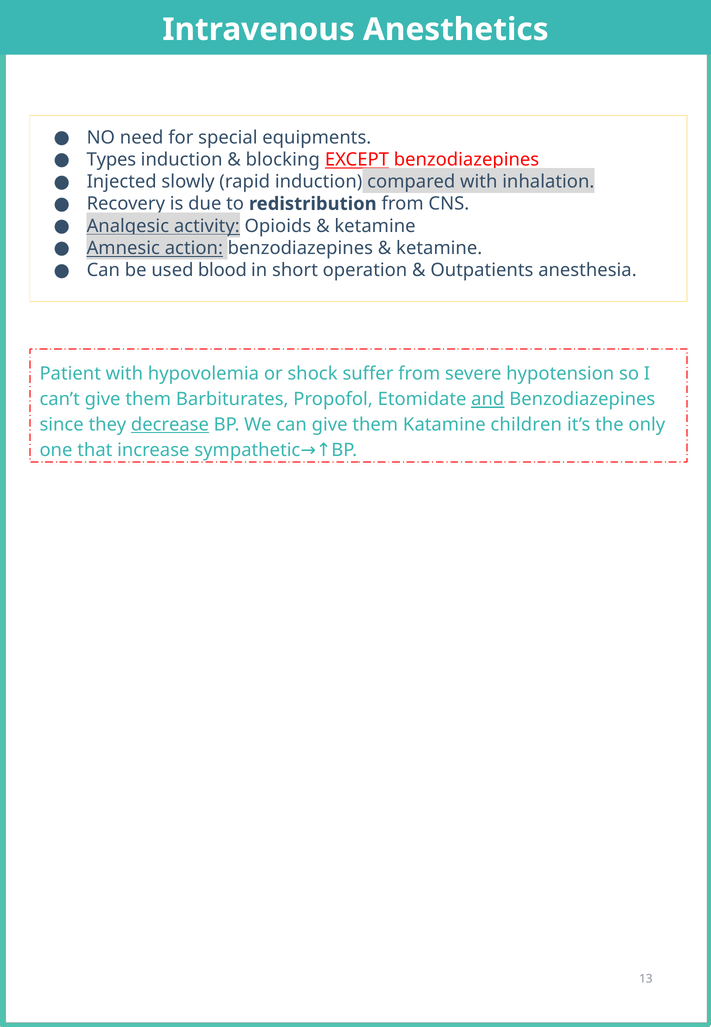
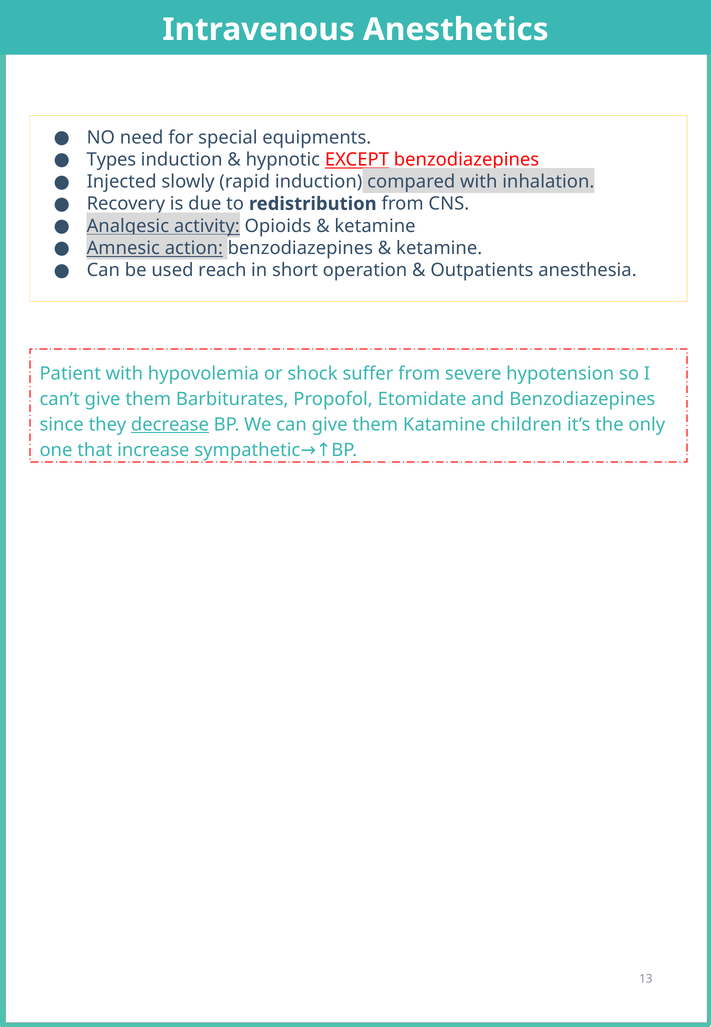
blocking: blocking -> hypnotic
blood: blood -> reach
and underline: present -> none
